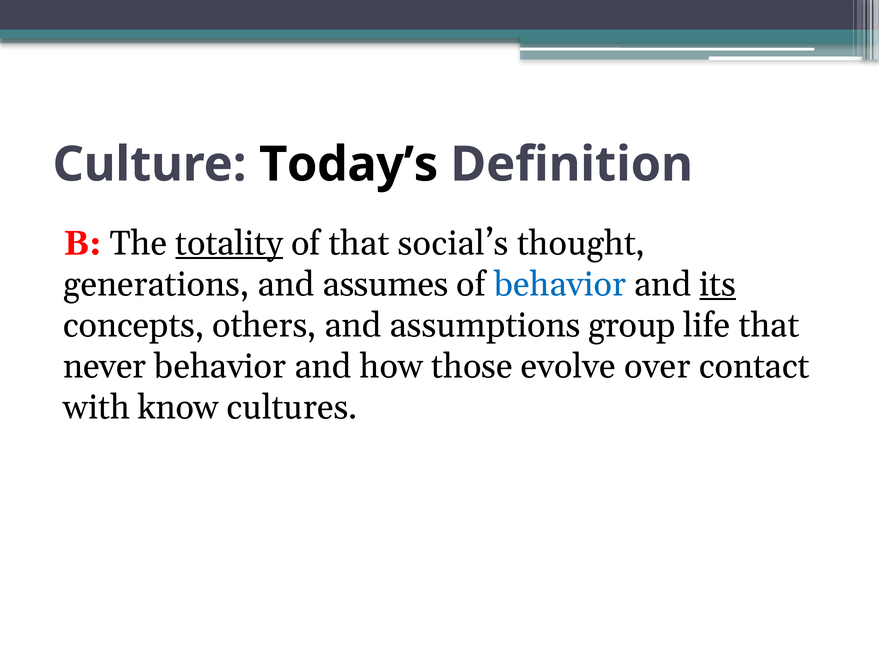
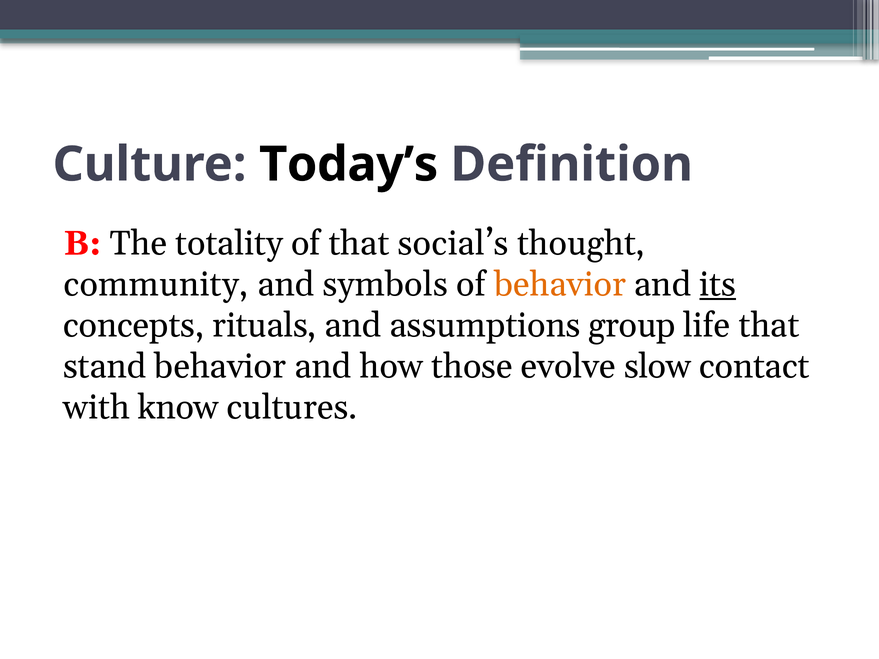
totality underline: present -> none
generations: generations -> community
assumes: assumes -> symbols
behavior at (560, 284) colour: blue -> orange
others: others -> rituals
never: never -> stand
over: over -> slow
